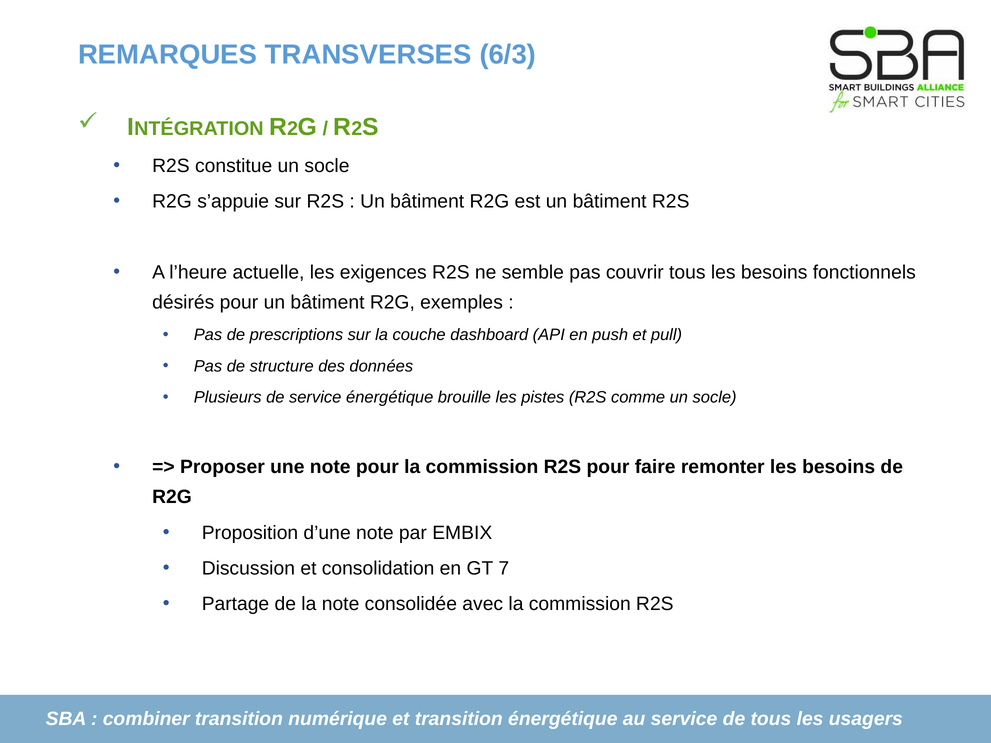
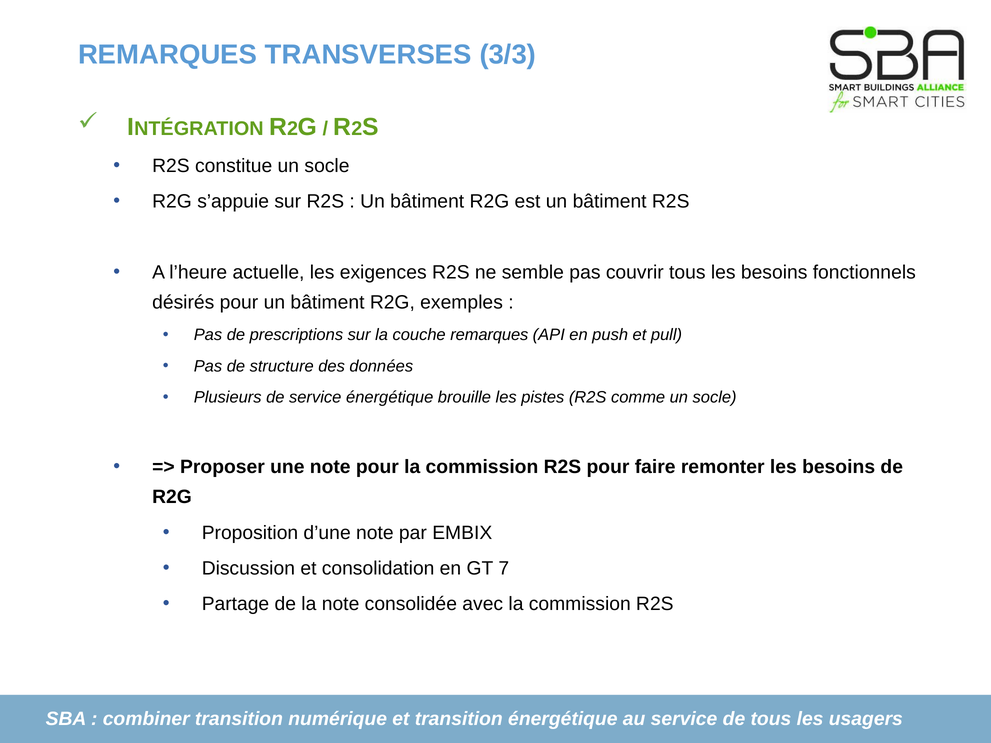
6/3: 6/3 -> 3/3
couche dashboard: dashboard -> remarques
